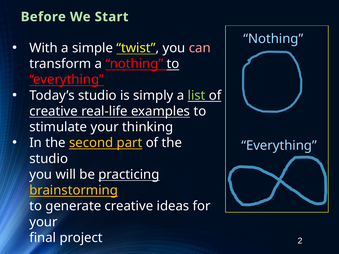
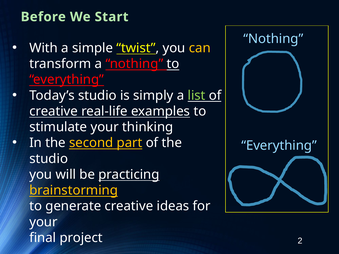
can colour: pink -> yellow
